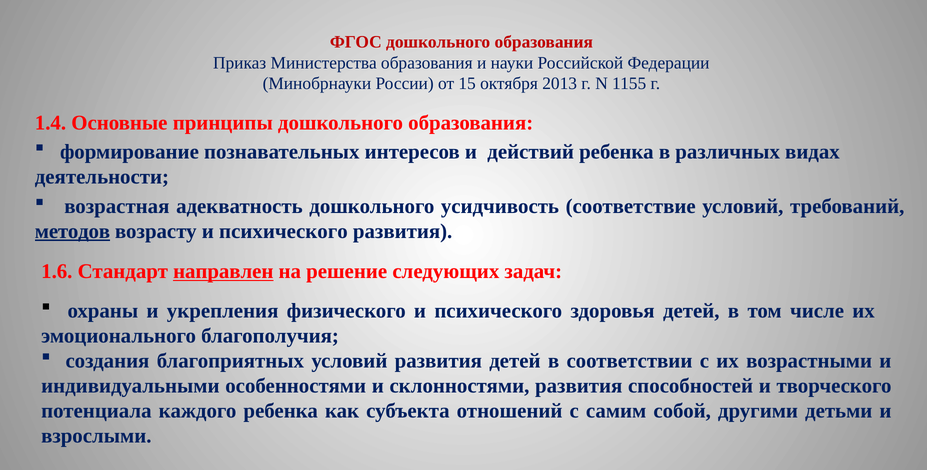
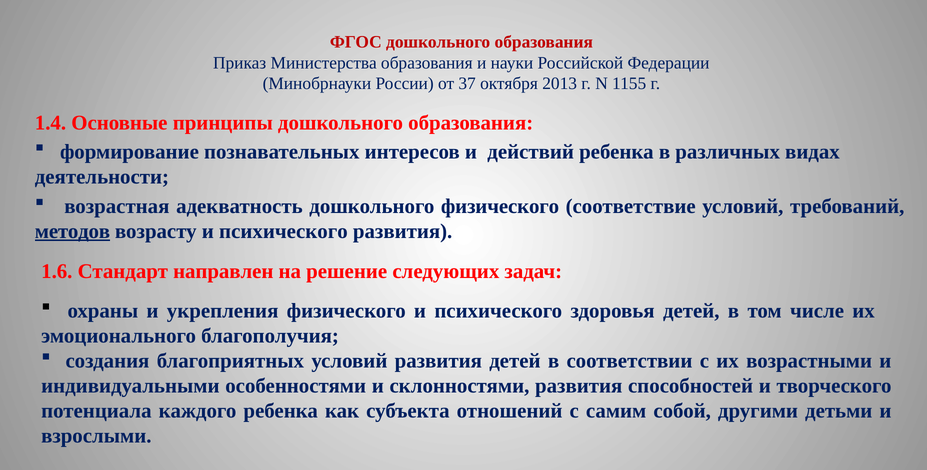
15: 15 -> 37
дошкольного усидчивость: усидчивость -> физического
направлен underline: present -> none
